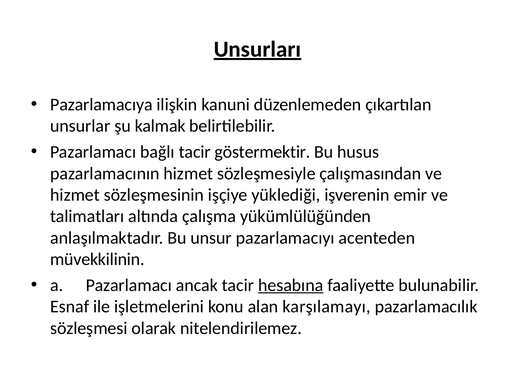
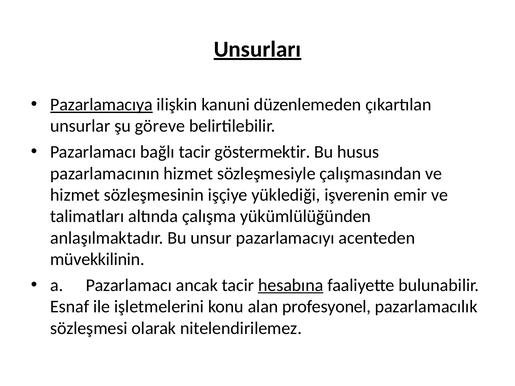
Pazarlamacıya underline: none -> present
kalmak: kalmak -> göreve
karşılamayı: karşılamayı -> profesyonel
